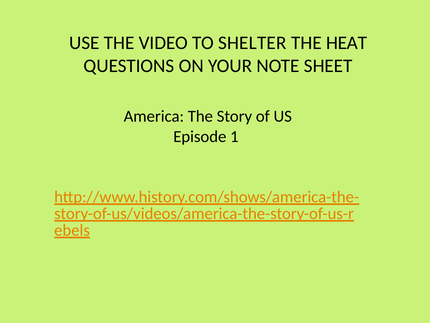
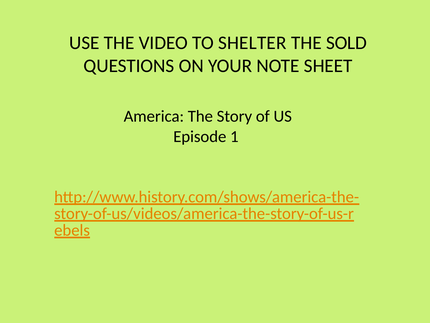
HEAT: HEAT -> SOLD
